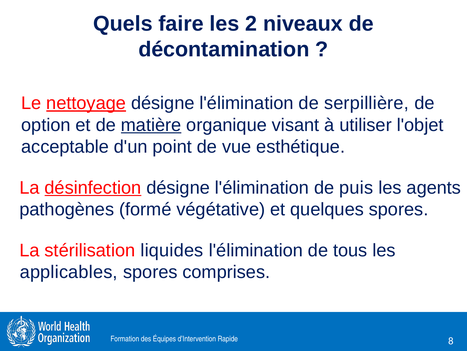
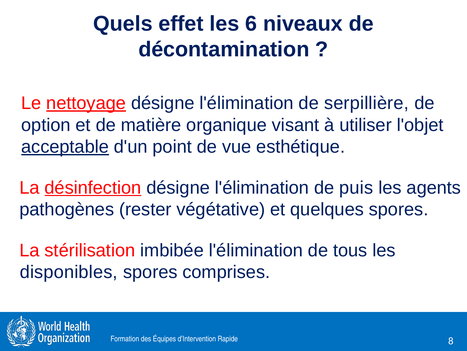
faire: faire -> effet
2: 2 -> 6
matière underline: present -> none
acceptable underline: none -> present
formé: formé -> rester
liquides: liquides -> imbibée
applicables: applicables -> disponibles
